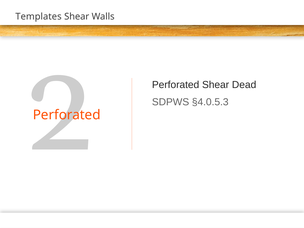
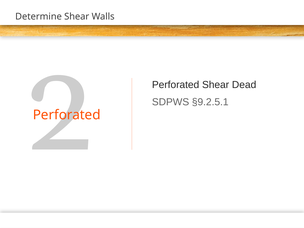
Templates: Templates -> Determine
§4.0.5.3: §4.0.5.3 -> §9.2.5.1
